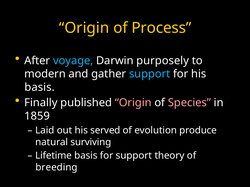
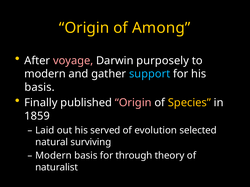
Process: Process -> Among
voyage colour: light blue -> pink
Species colour: pink -> yellow
produce: produce -> selected
Lifetime at (54, 156): Lifetime -> Modern
for support: support -> through
breeding: breeding -> naturalist
